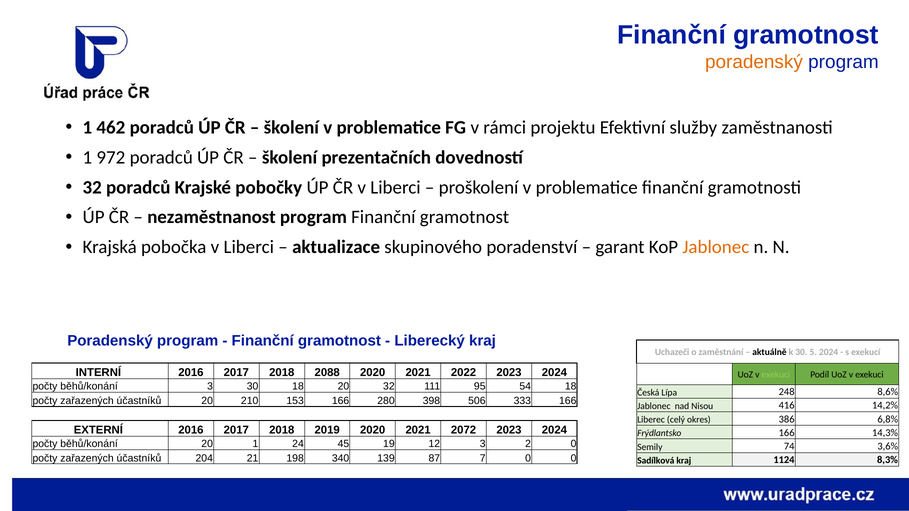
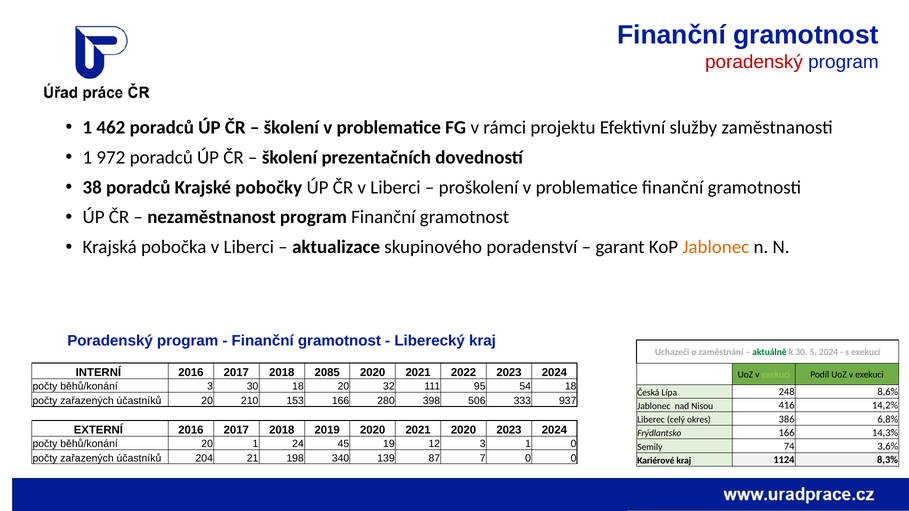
poradenský at (754, 62) colour: orange -> red
32 at (92, 187): 32 -> 38
aktuálně colour: black -> green
2088: 2088 -> 2085
333 166: 166 -> 937
2021 2072: 2072 -> 2020
3 2: 2 -> 1
Sadílková: Sadílková -> Kariérové
